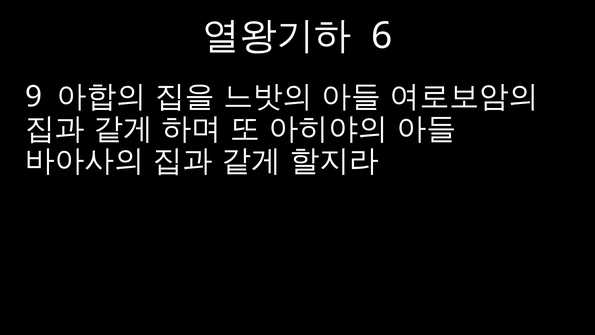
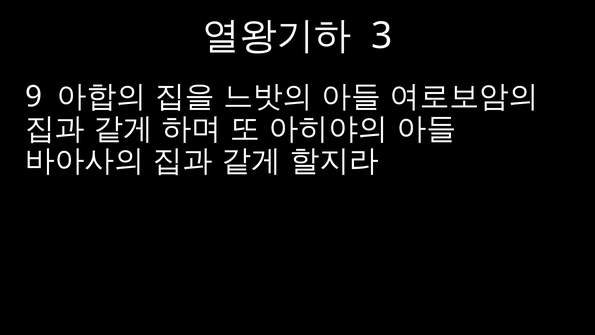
6: 6 -> 3
